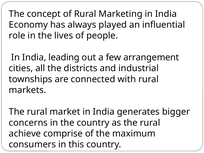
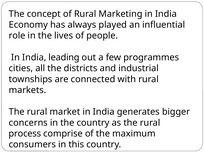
arrangement: arrangement -> programmes
achieve: achieve -> process
